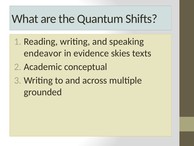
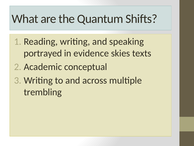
endeavor: endeavor -> portrayed
grounded: grounded -> trembling
